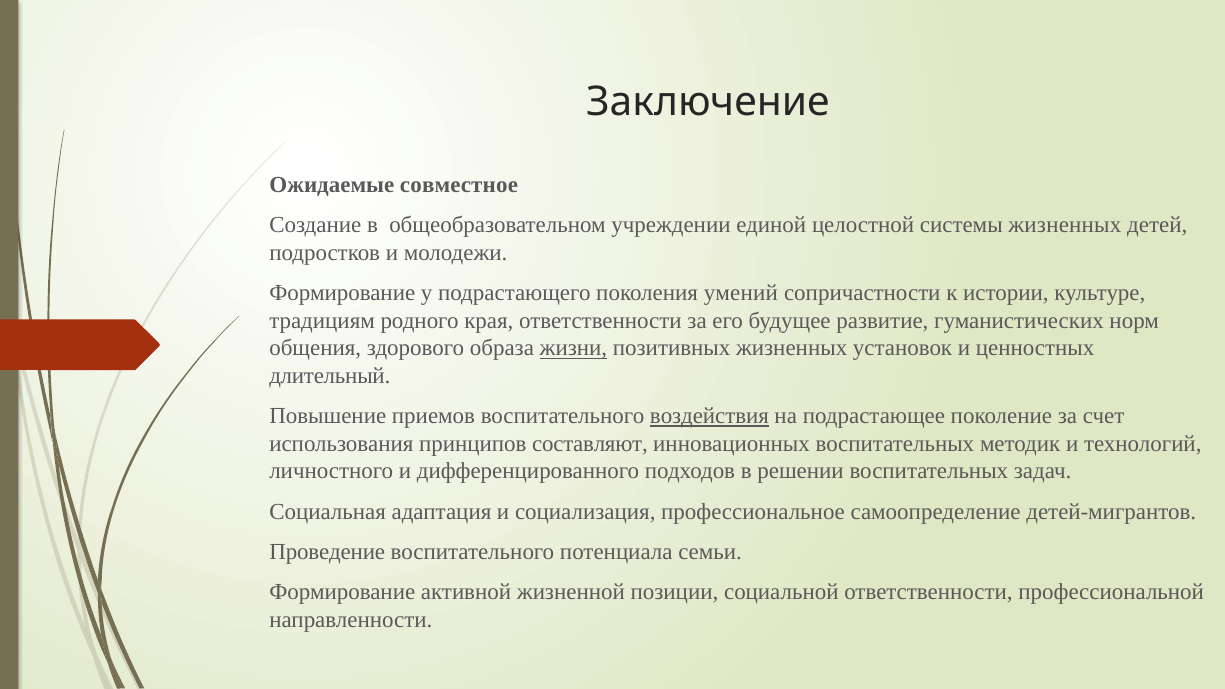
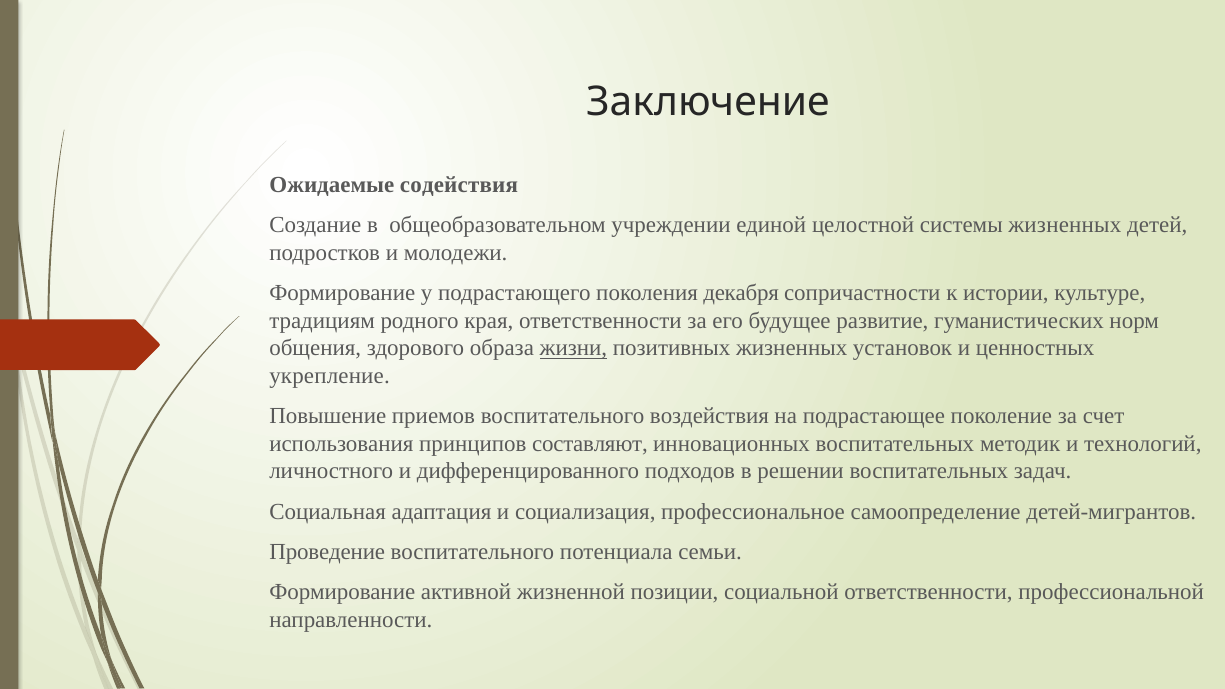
совместное: совместное -> содействия
умений: умений -> декабря
длительный: длительный -> укрепление
воздействия underline: present -> none
